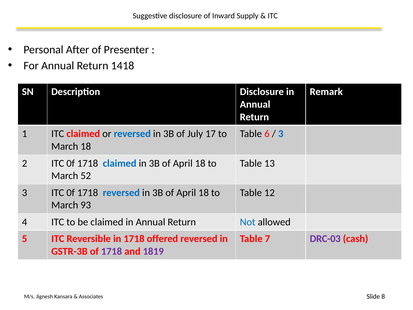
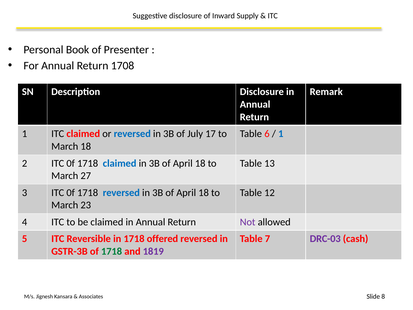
After: After -> Book
1418: 1418 -> 1708
3 at (281, 134): 3 -> 1
52: 52 -> 27
93: 93 -> 23
Not colour: blue -> purple
1718 at (112, 251) colour: purple -> green
